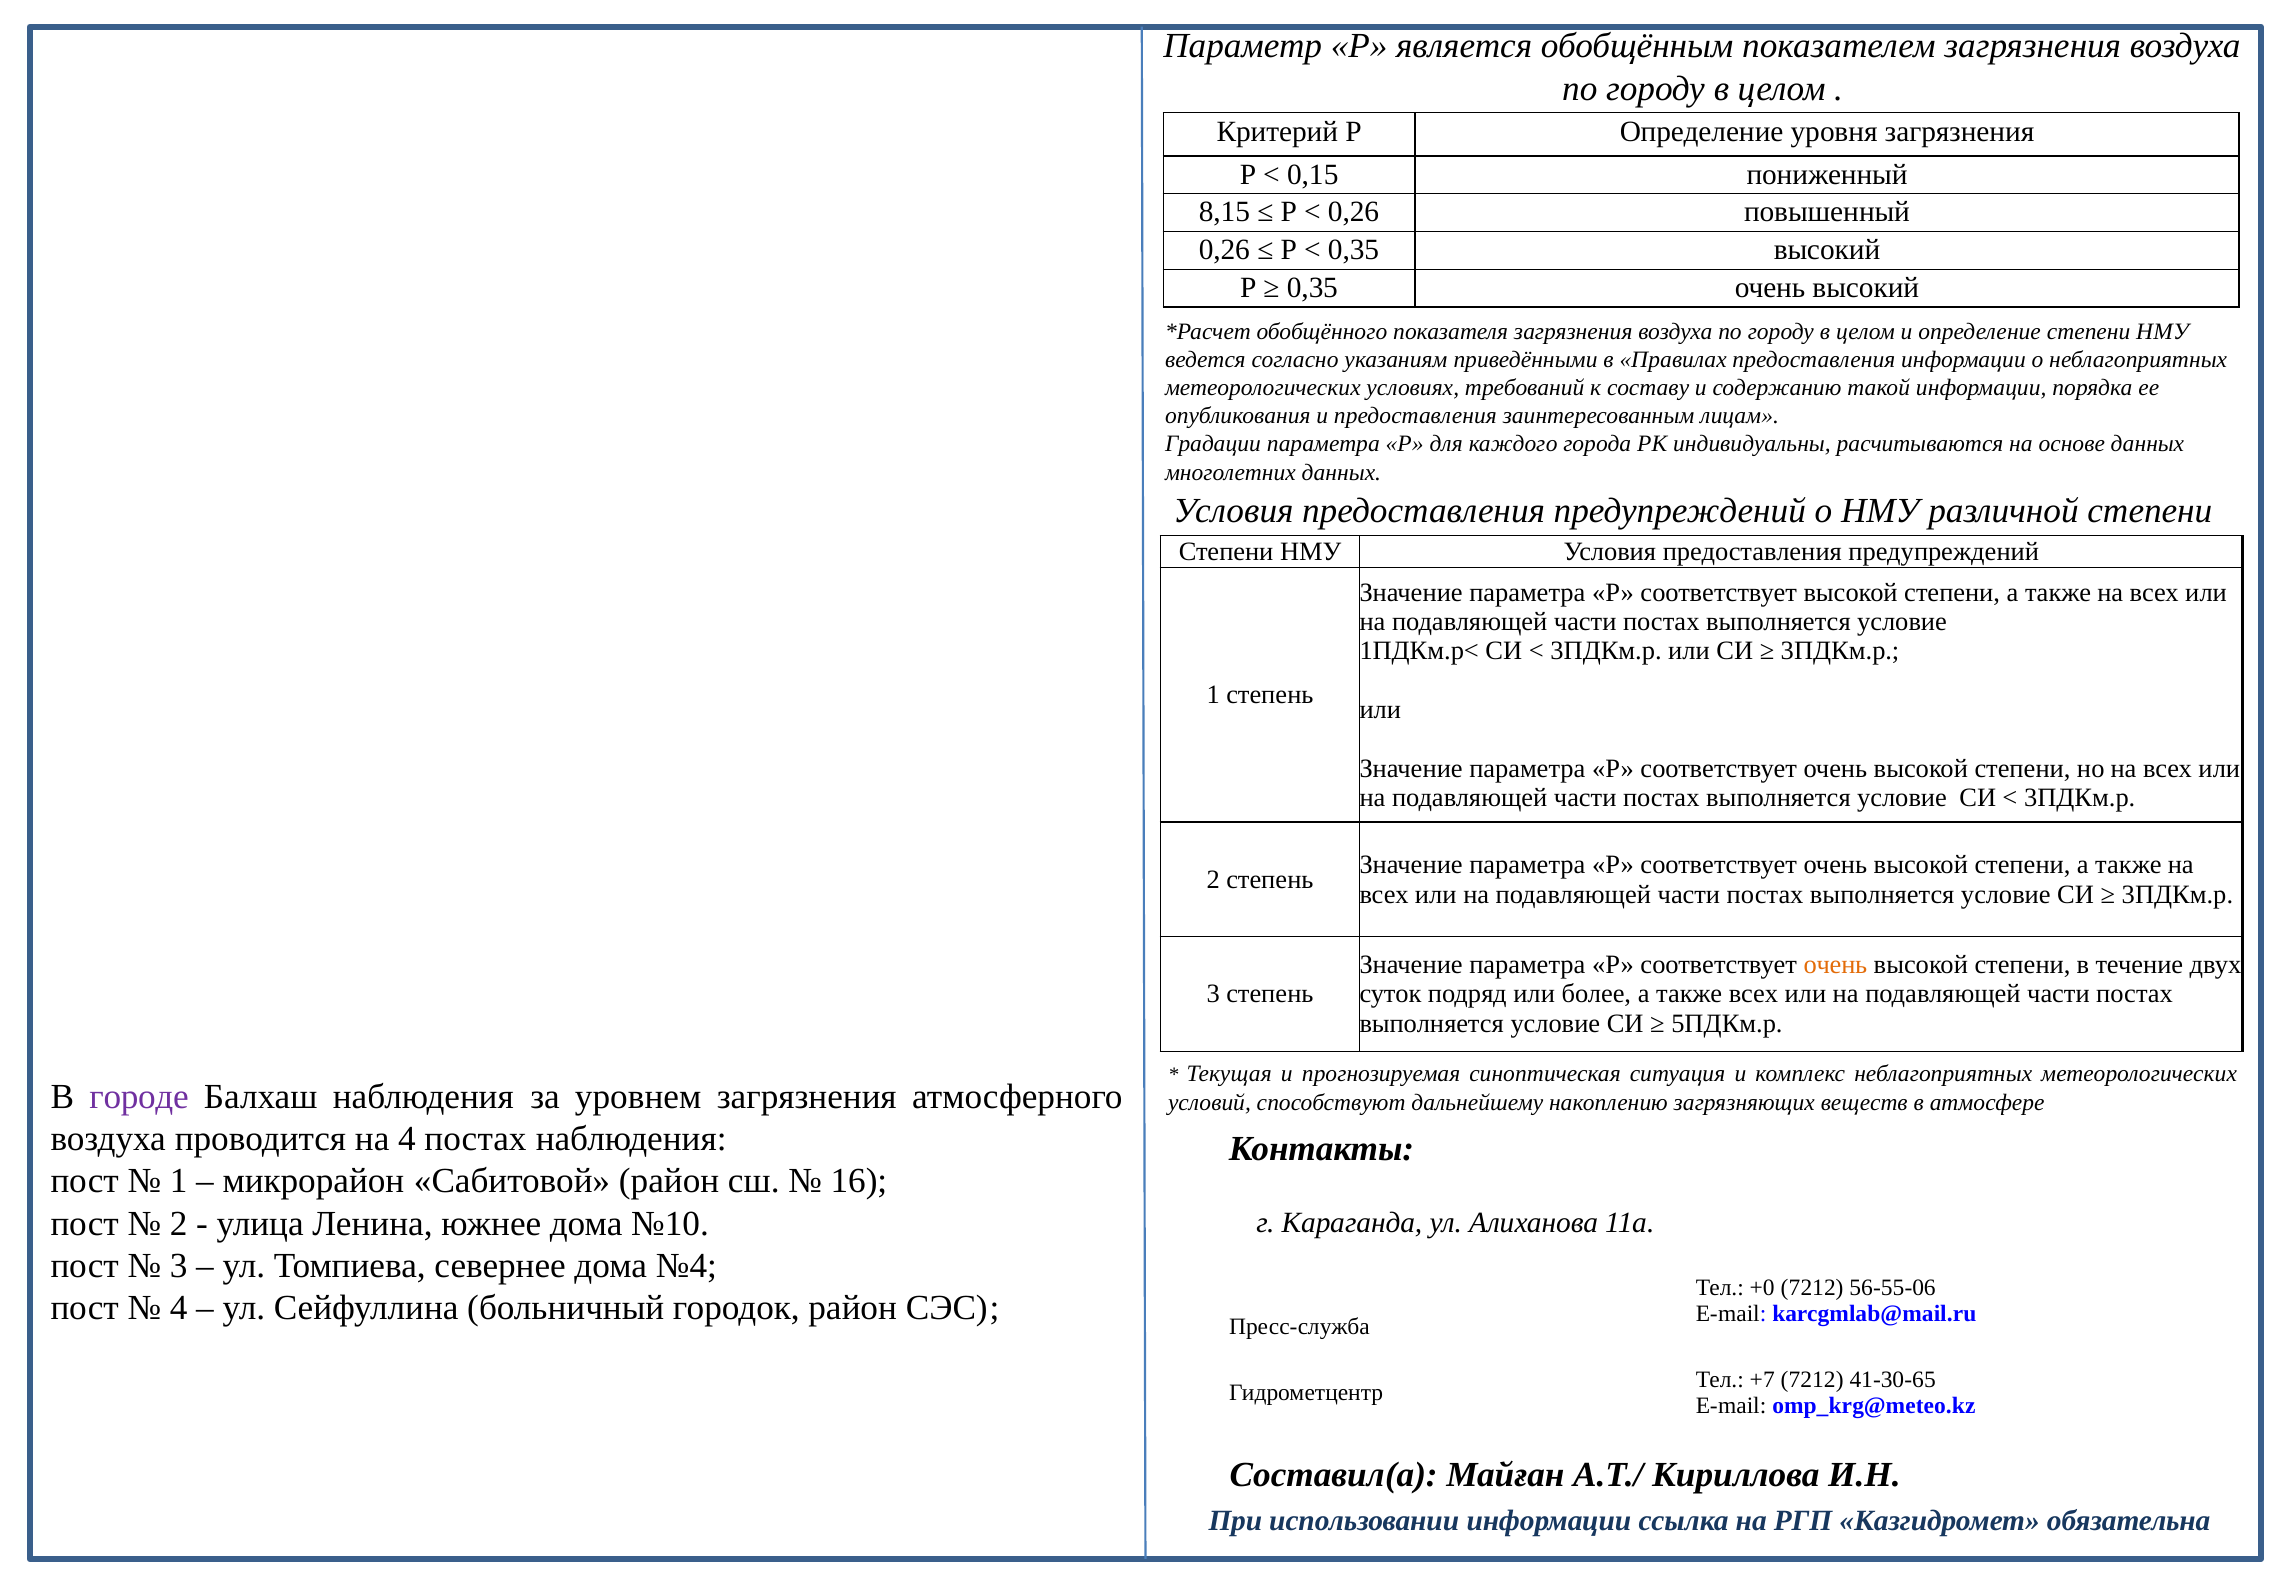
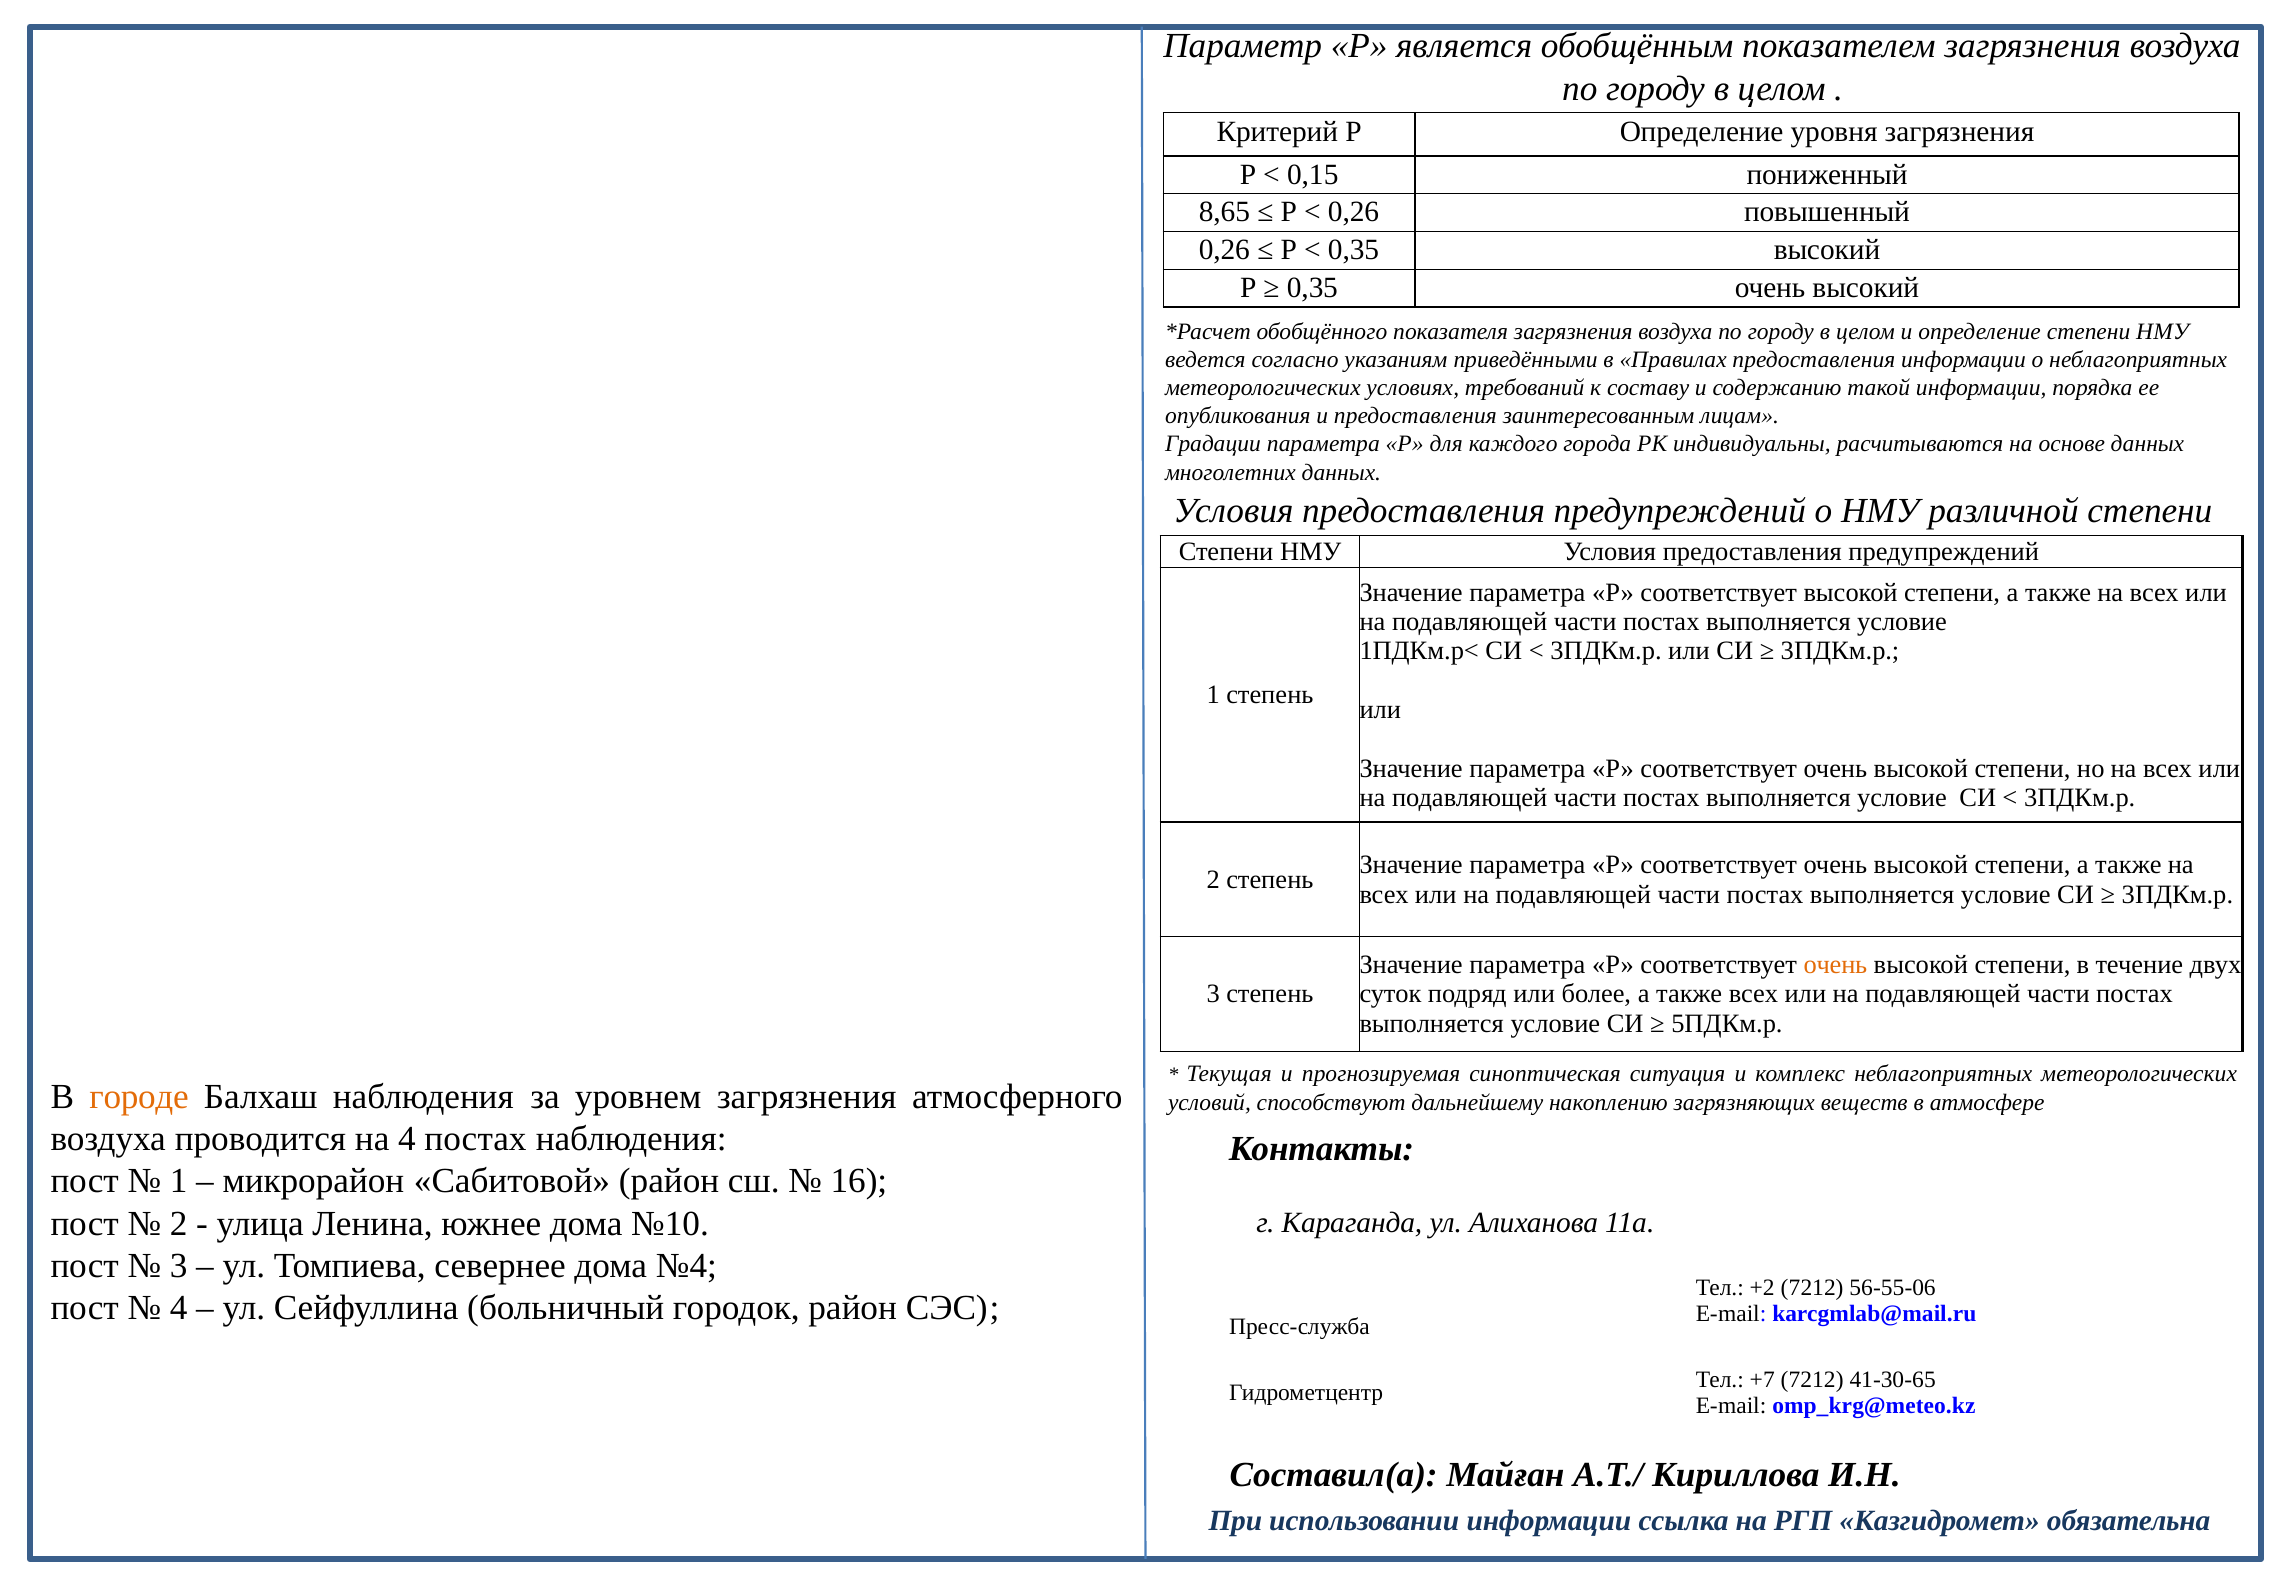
8,15: 8,15 -> 8,65
городе colour: purple -> orange
+0: +0 -> +2
